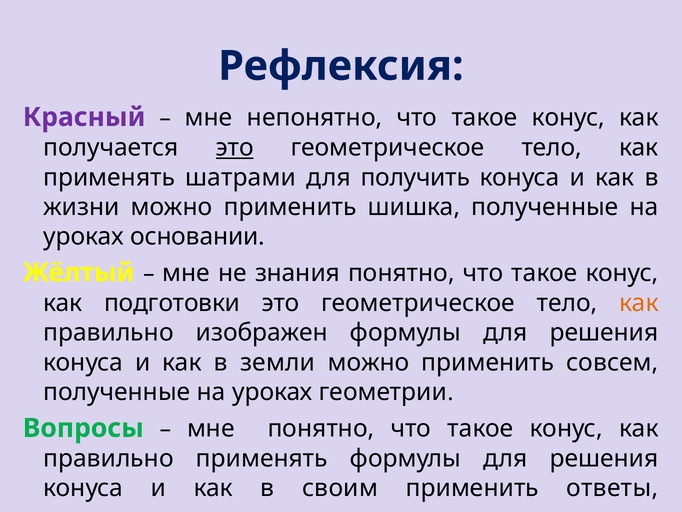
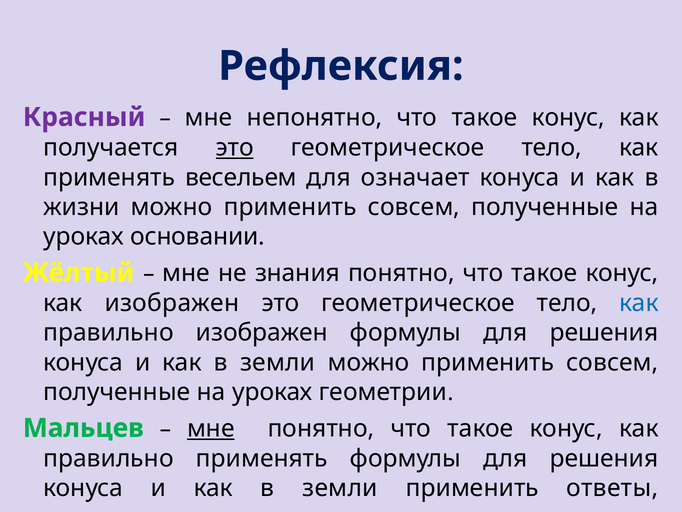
шатрами: шатрами -> весельем
получить: получить -> означает
жизни можно применить шишка: шишка -> совсем
как подготовки: подготовки -> изображен
как at (639, 303) colour: orange -> blue
Вопросы: Вопросы -> Мальцев
мне at (211, 428) underline: none -> present
своим at (340, 488): своим -> земли
